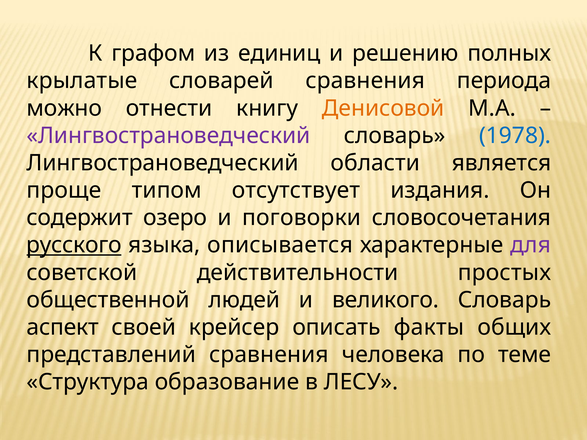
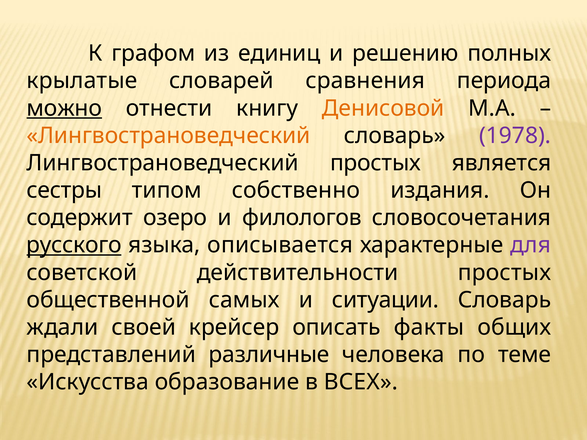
можно underline: none -> present
Лингвострановедческий at (168, 136) colour: purple -> orange
1978 colour: blue -> purple
Лингвострановедческий области: области -> простых
проще: проще -> сестры
отсутствует: отсутствует -> собственно
поговорки: поговорки -> филологов
людей: людей -> самых
великого: великого -> ситуации
аспект: аспект -> ждали
представлений сравнения: сравнения -> различные
Структура: Структура -> Искусства
ЛЕСУ: ЛЕСУ -> ВСЕХ
